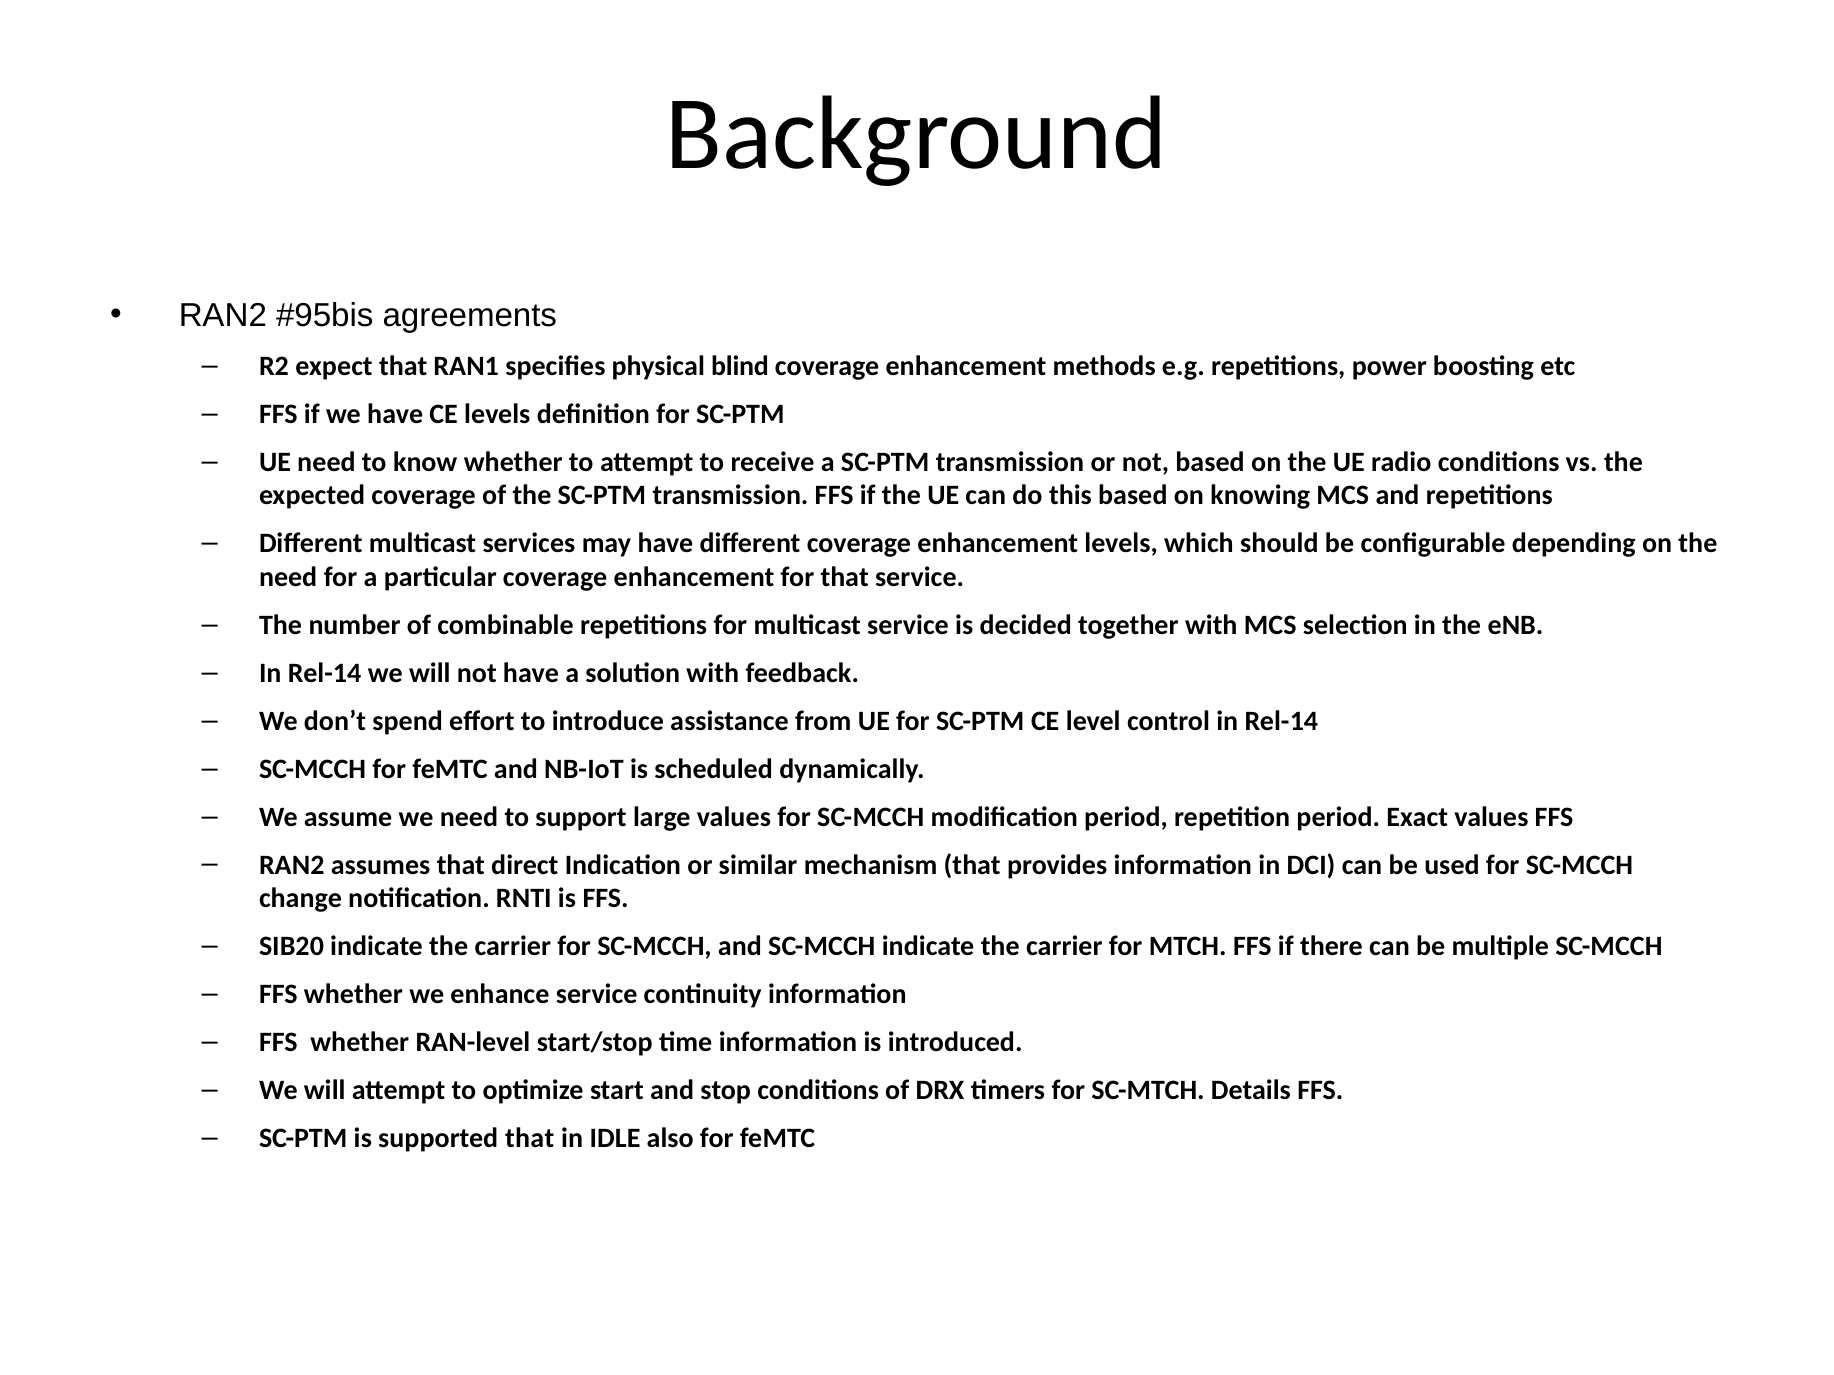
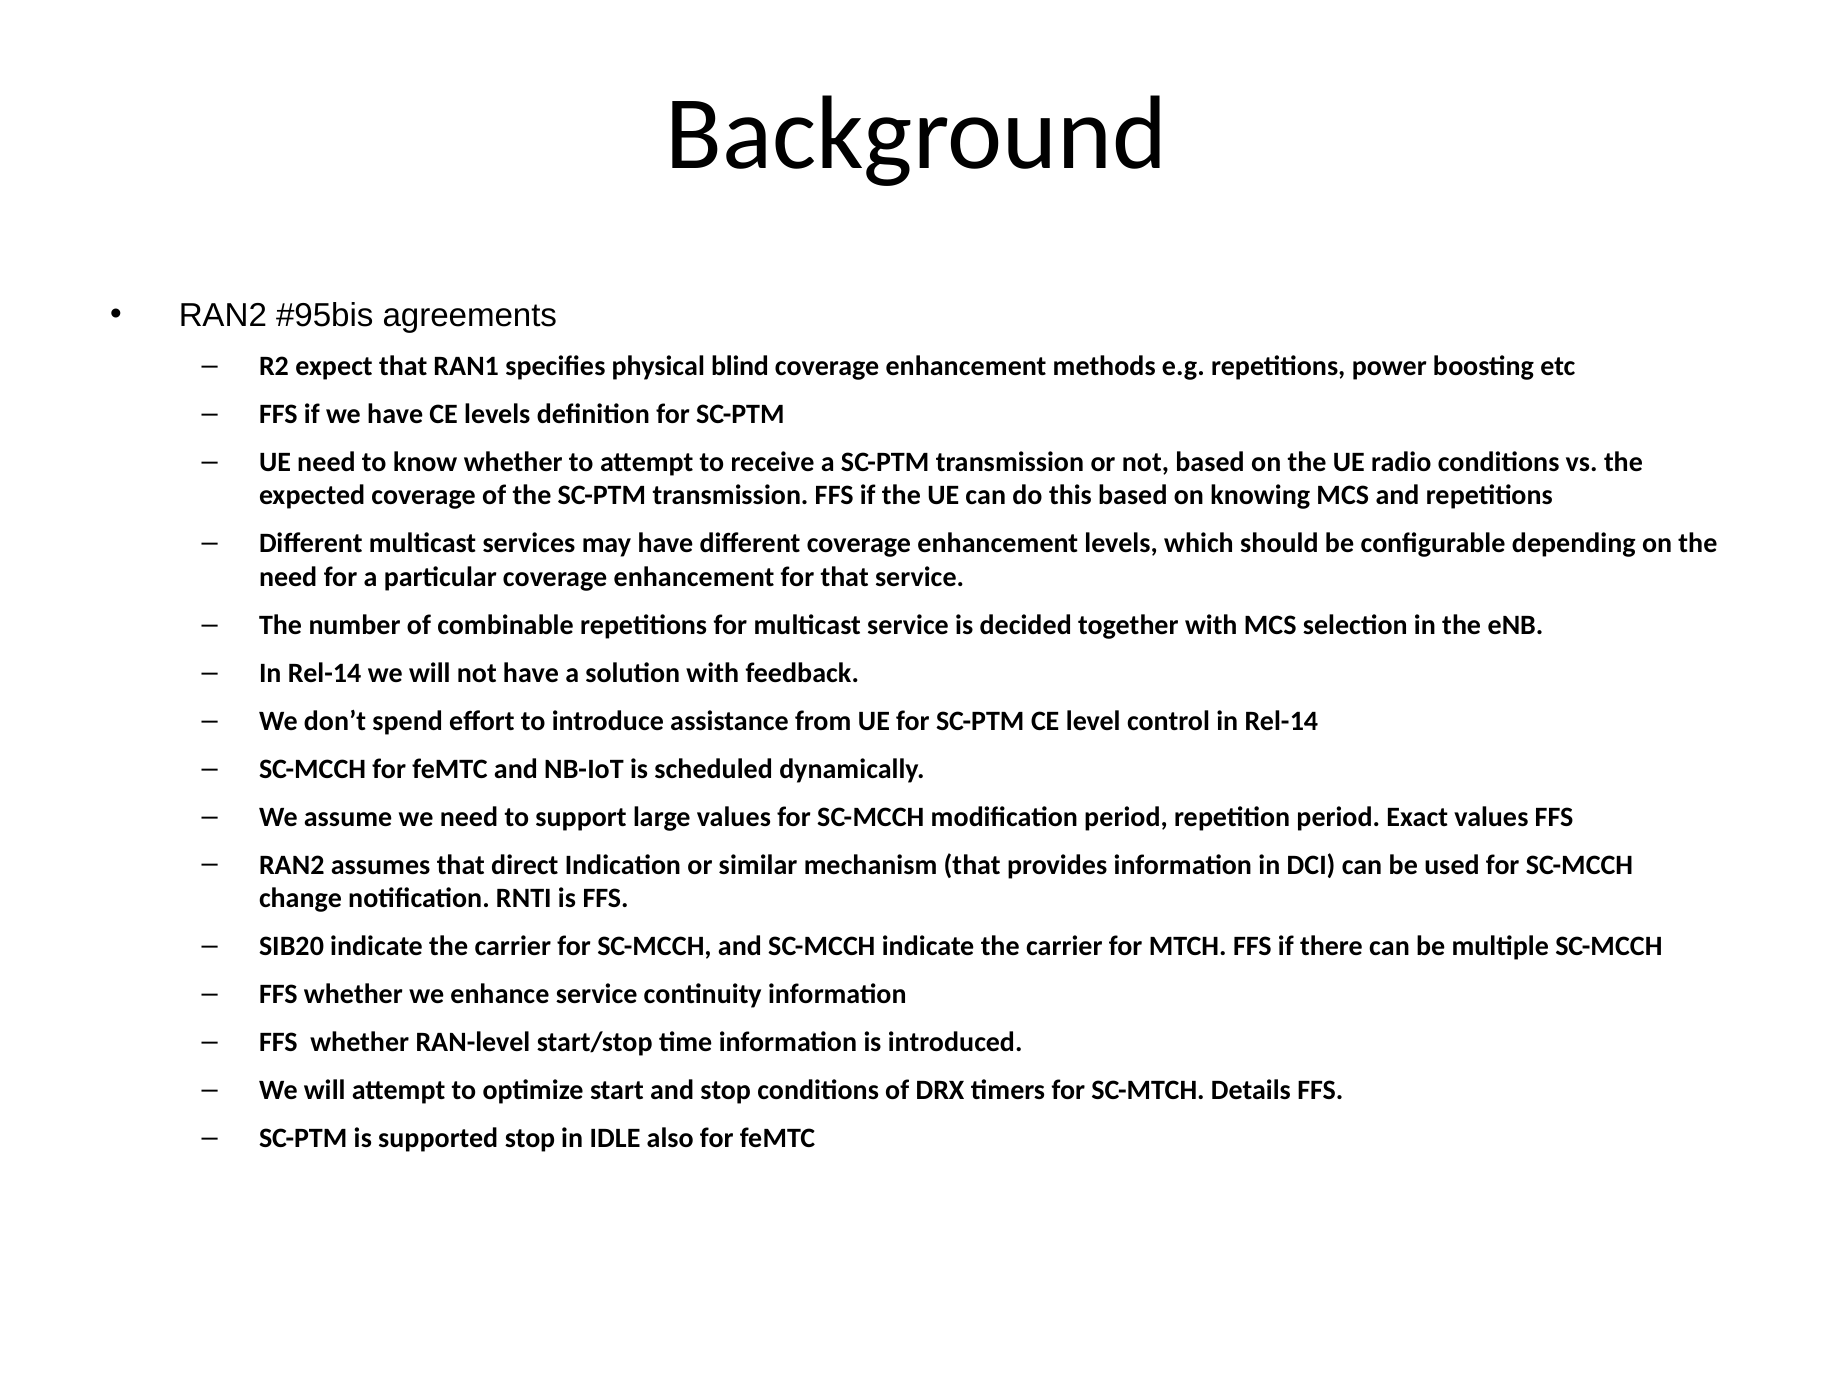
supported that: that -> stop
